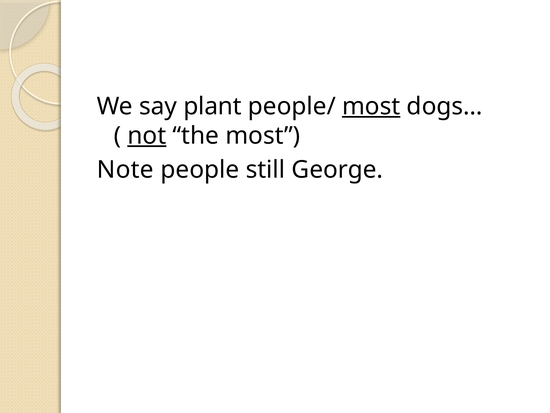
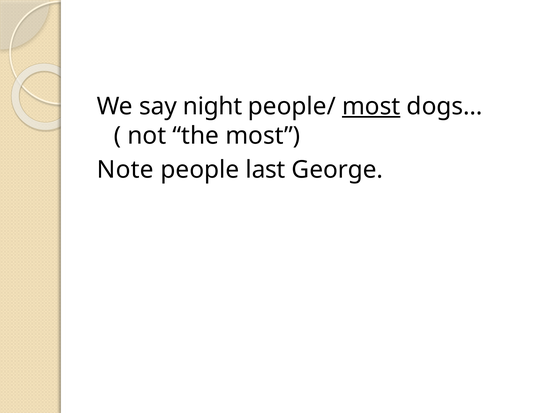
plant: plant -> night
not underline: present -> none
still: still -> last
